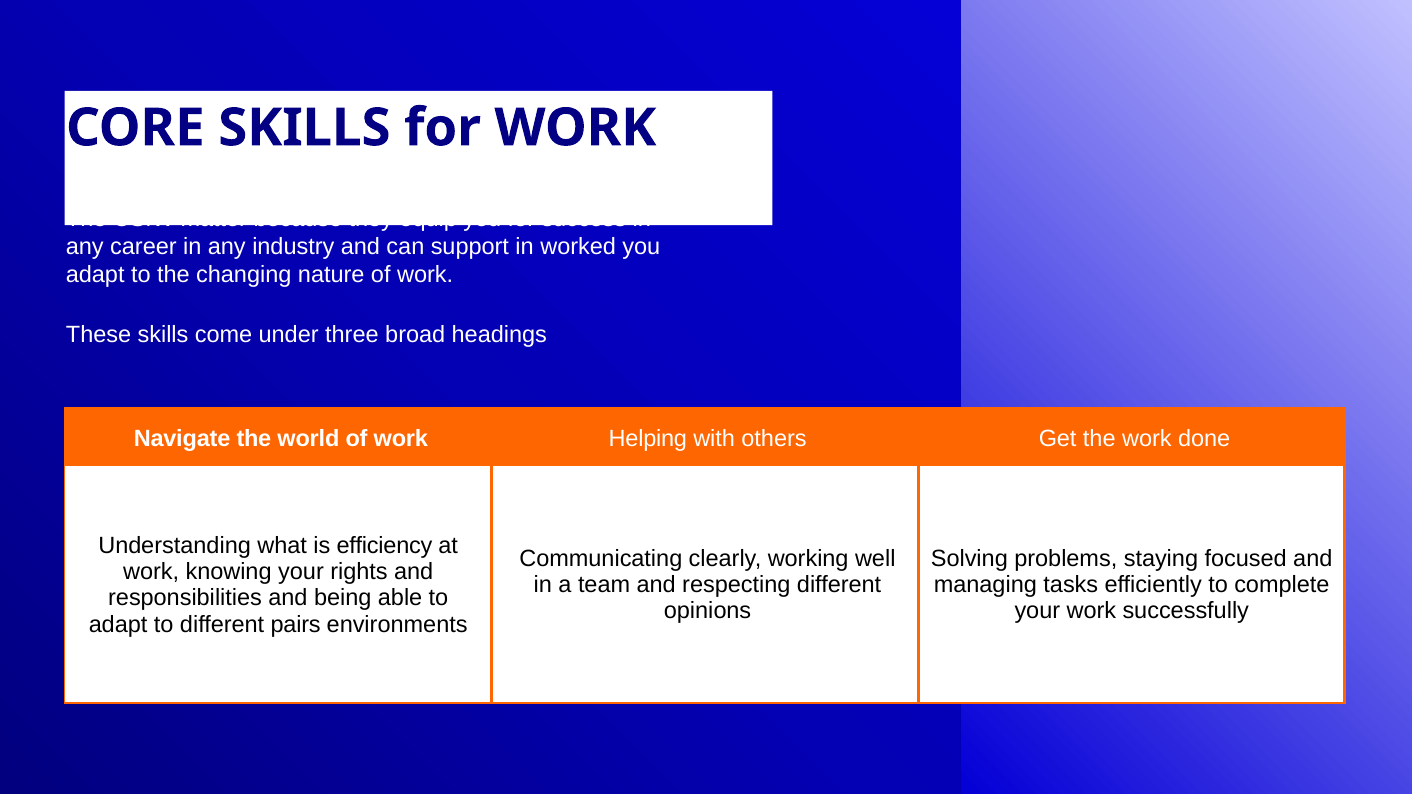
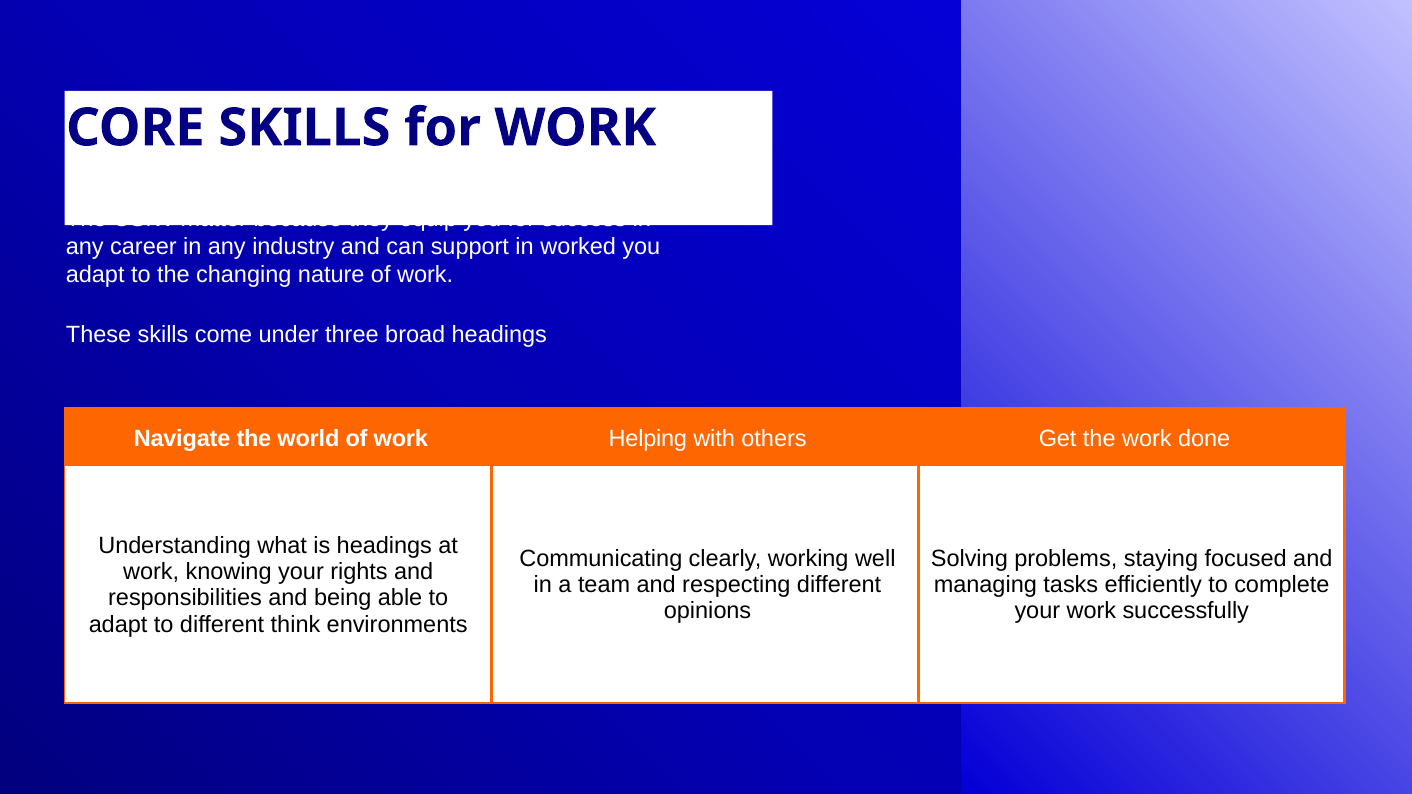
is efficiency: efficiency -> headings
pairs: pairs -> think
